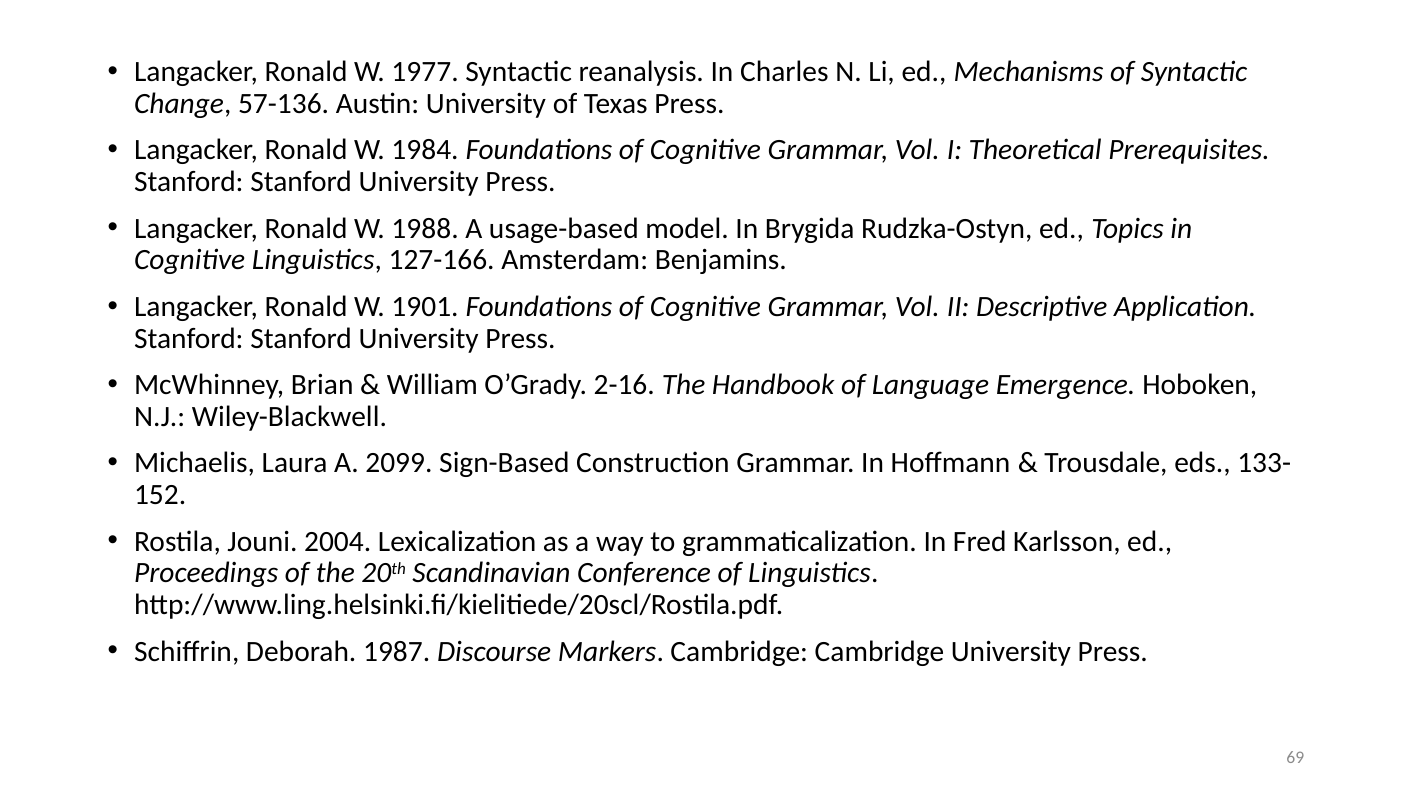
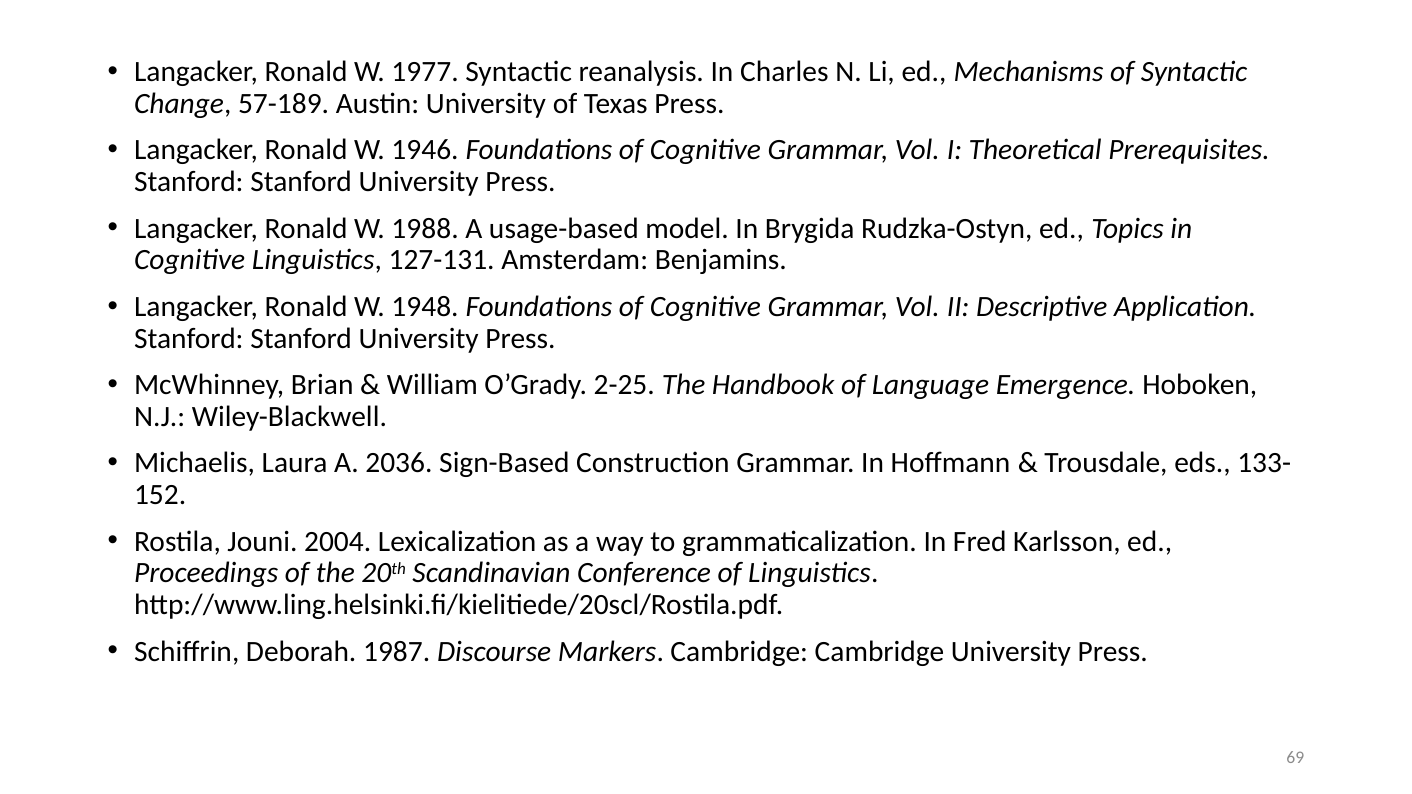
57-136: 57-136 -> 57-189
1984: 1984 -> 1946
127-166: 127-166 -> 127-131
1901: 1901 -> 1948
2-16: 2-16 -> 2-25
2099: 2099 -> 2036
